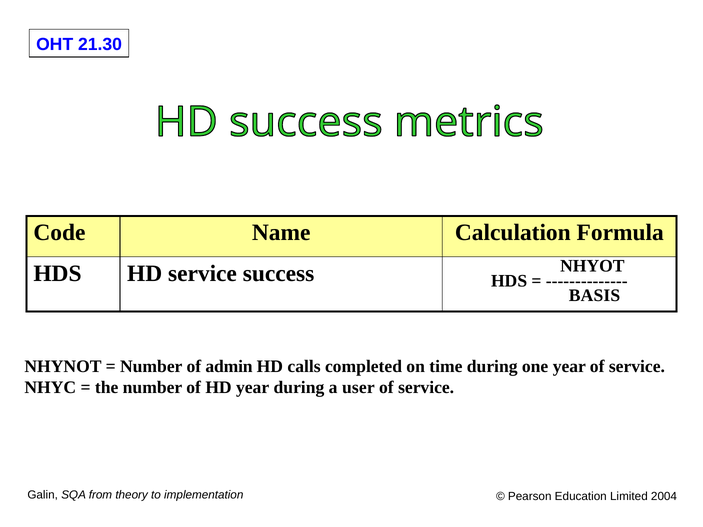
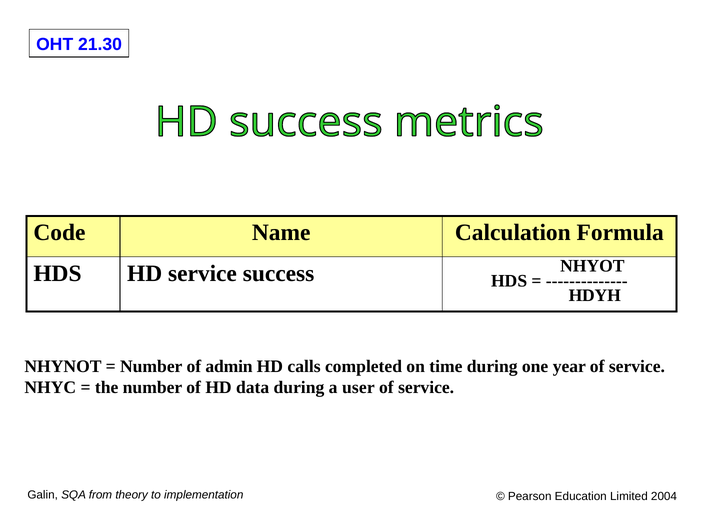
BASIS: BASIS -> HDYH
HD year: year -> data
